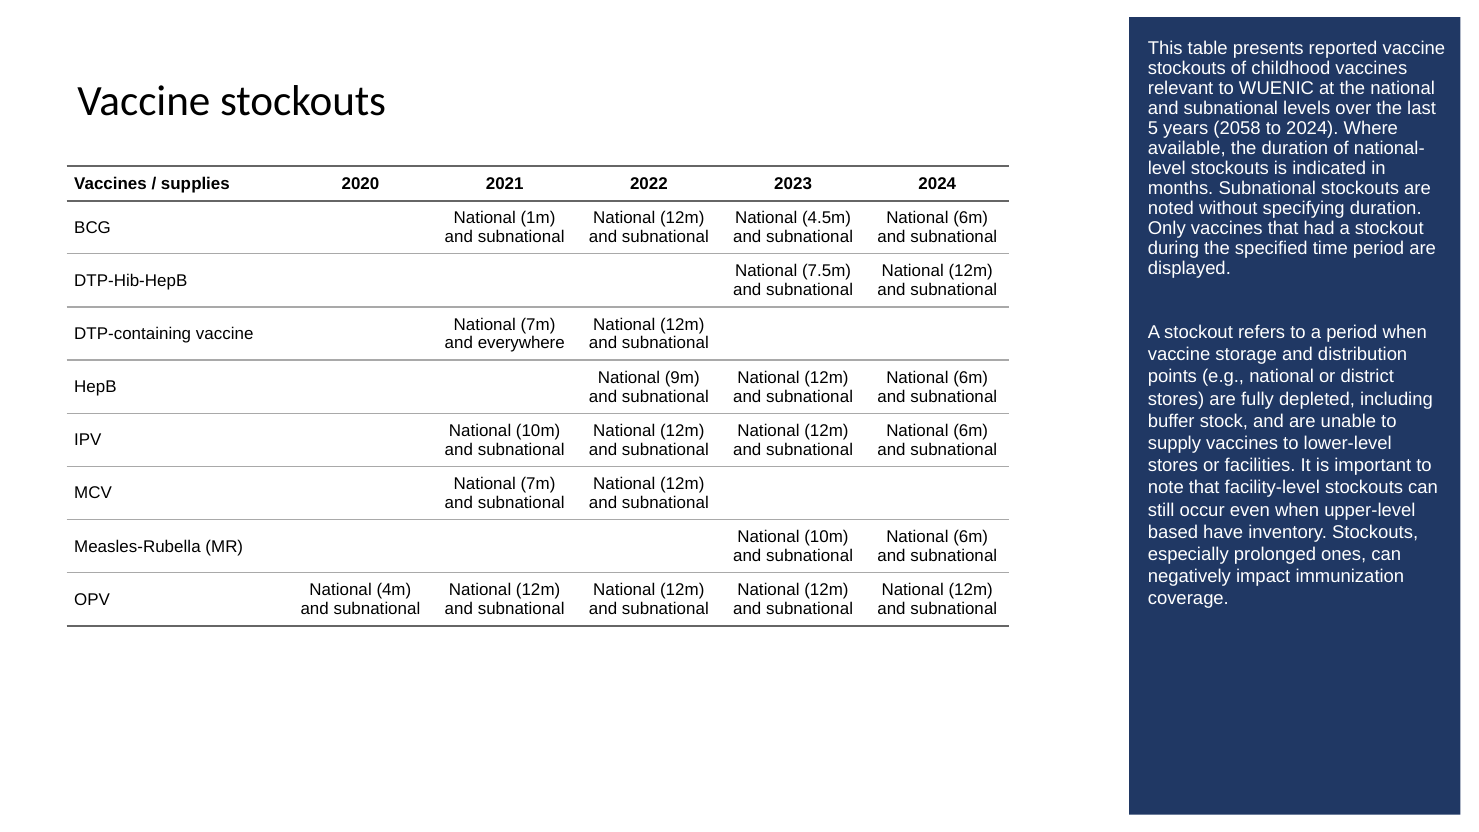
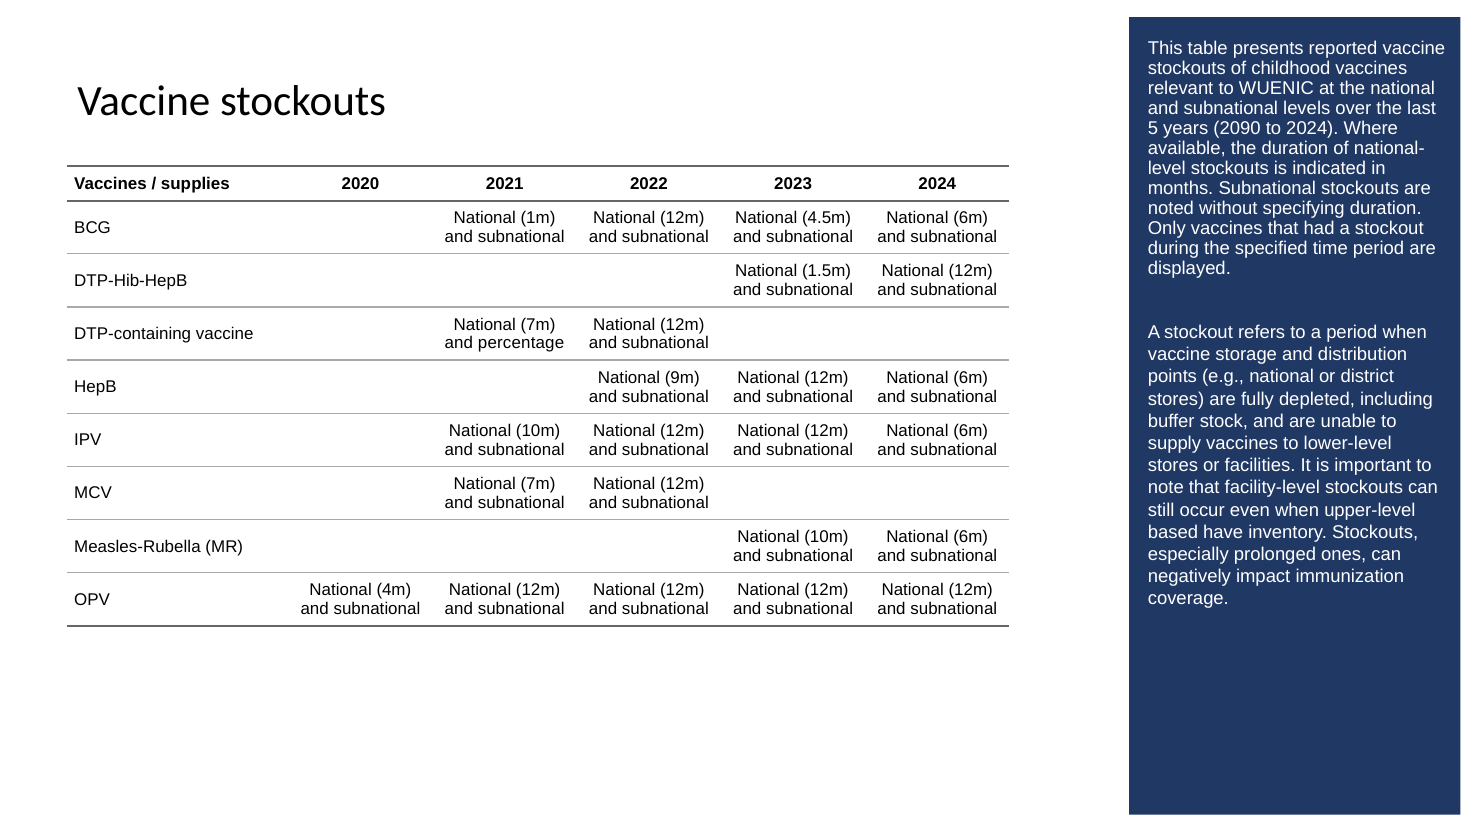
2058: 2058 -> 2090
7.5m: 7.5m -> 1.5m
everywhere: everywhere -> percentage
